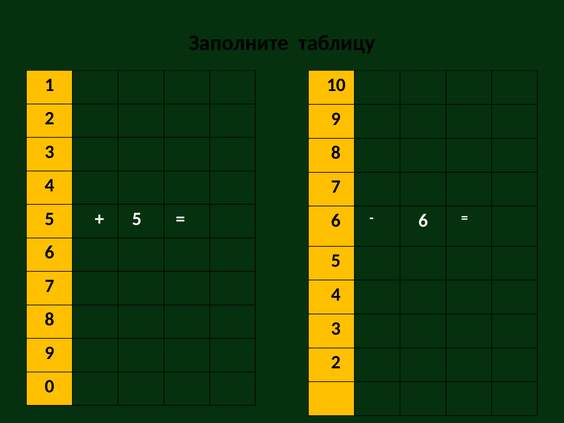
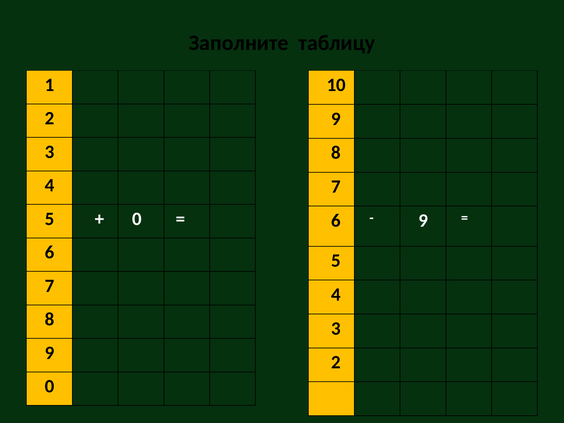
5 at (137, 219): 5 -> 0
6 at (423, 221): 6 -> 9
